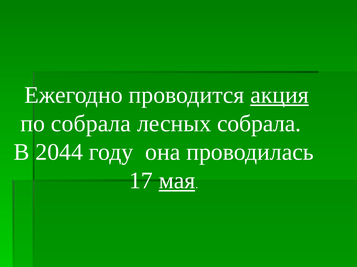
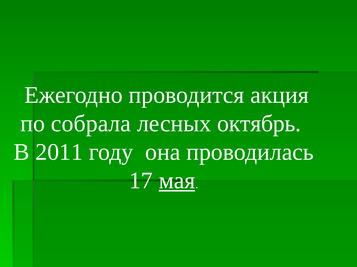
акция underline: present -> none
лесных собрала: собрала -> октябрь
2044: 2044 -> 2011
